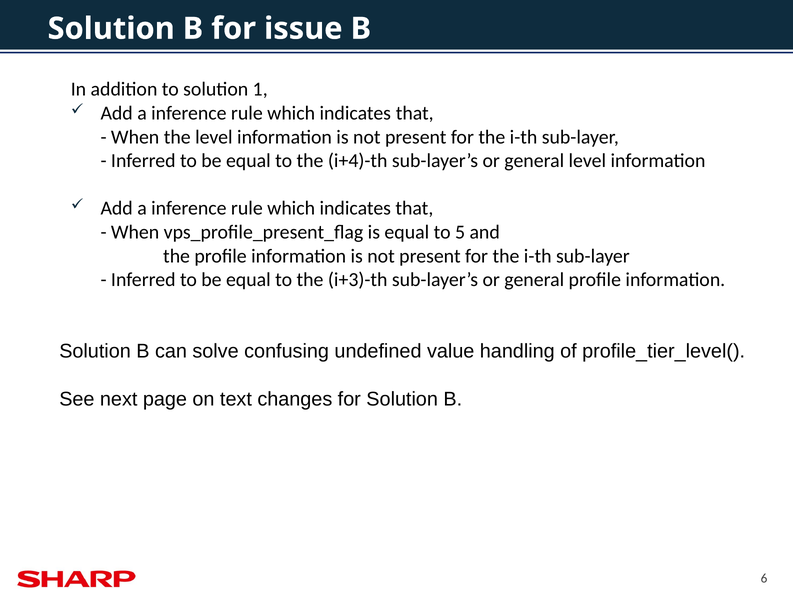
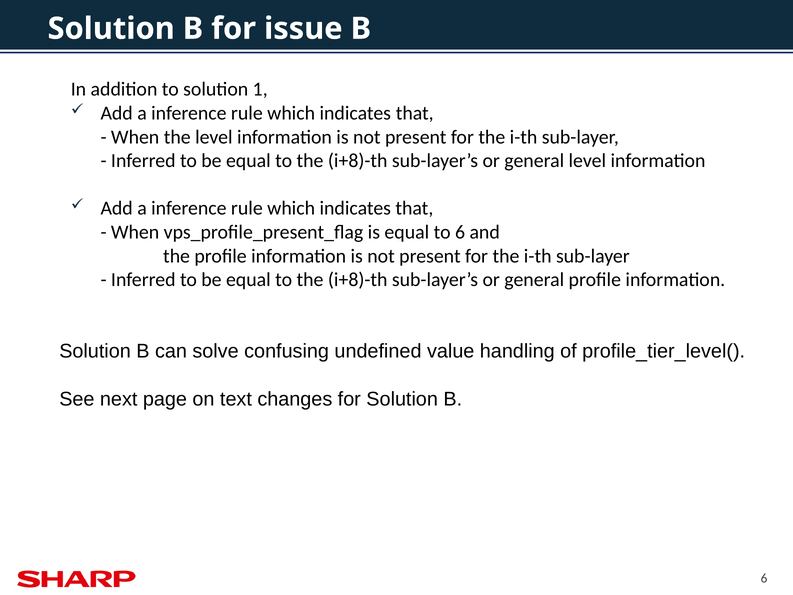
i+4)-th at (358, 161): i+4)-th -> i+8)-th
to 5: 5 -> 6
i+3)-th at (358, 280): i+3)-th -> i+8)-th
